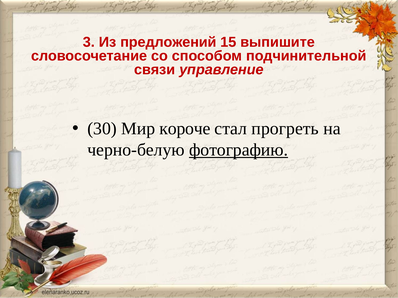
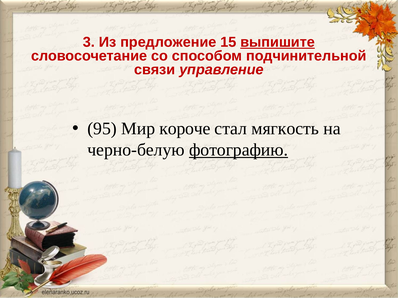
предложений: предложений -> предложение
выпишите underline: none -> present
30: 30 -> 95
прогреть: прогреть -> мягкость
